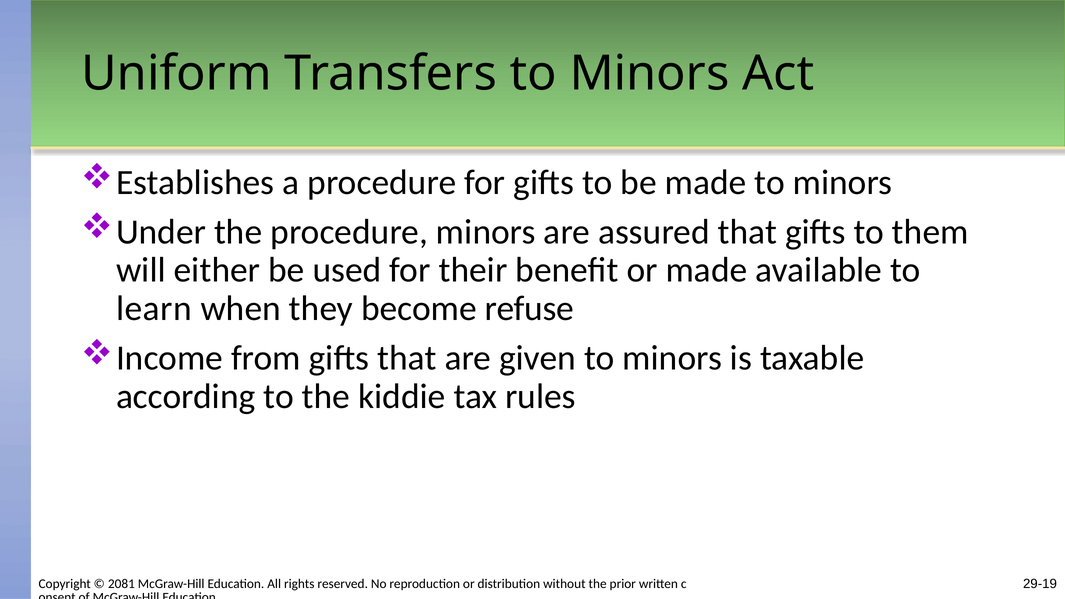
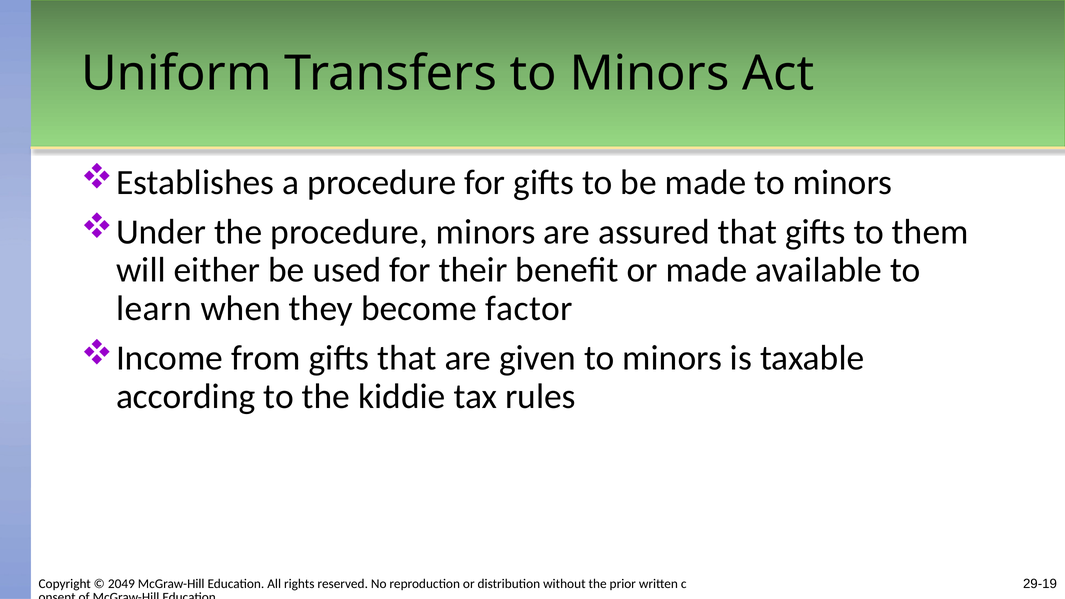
refuse: refuse -> factor
2081: 2081 -> 2049
